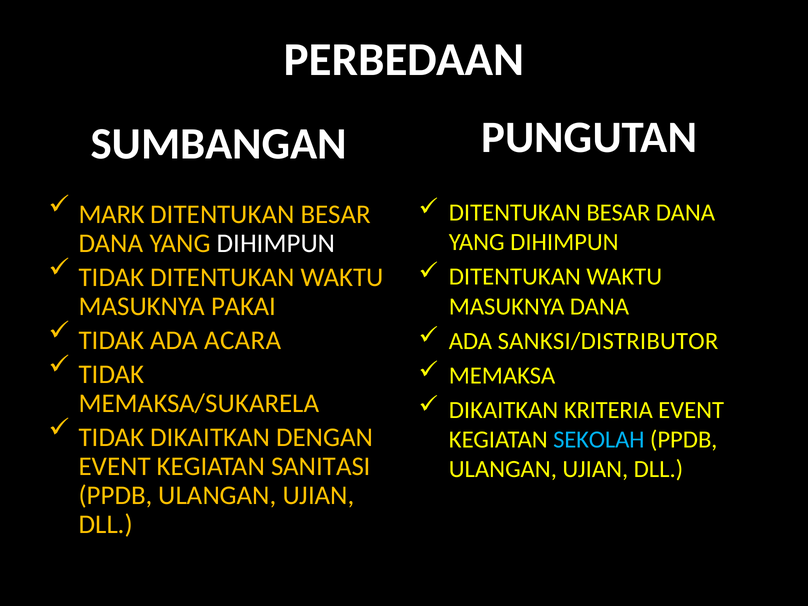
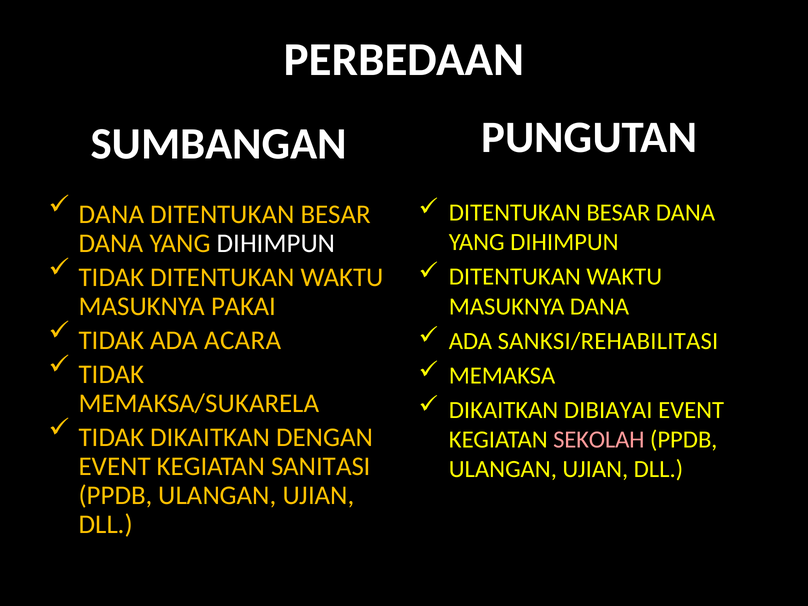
MARK at (112, 214): MARK -> DANA
SANKSI/DISTRIBUTOR: SANKSI/DISTRIBUTOR -> SANKSI/REHABILITASI
KRITERIA: KRITERIA -> DIBIAYAI
SEKOLAH colour: light blue -> pink
